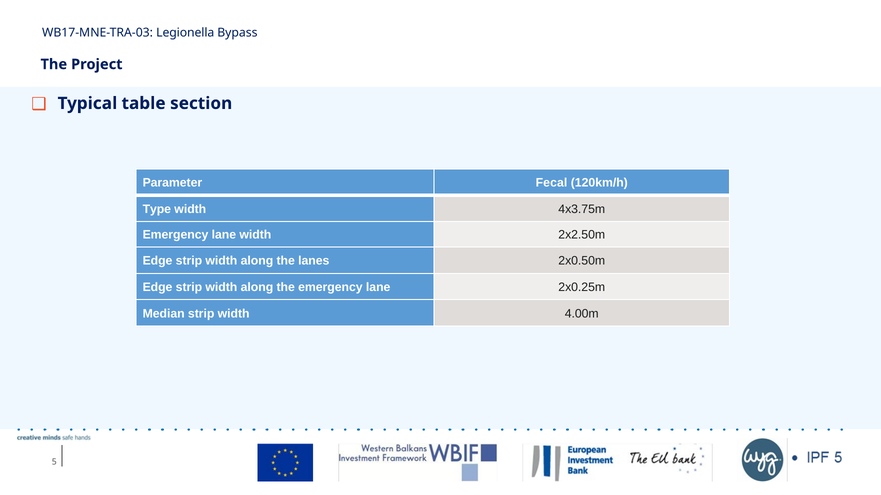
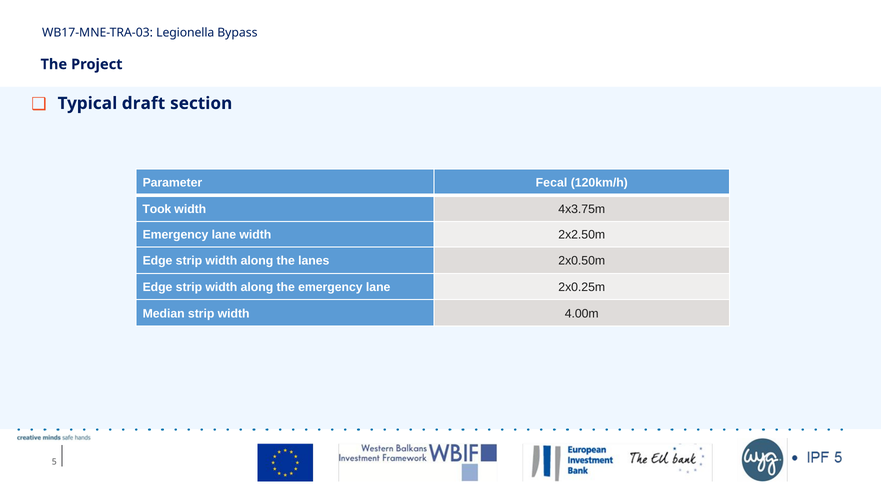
table: table -> draft
Type: Type -> Took
